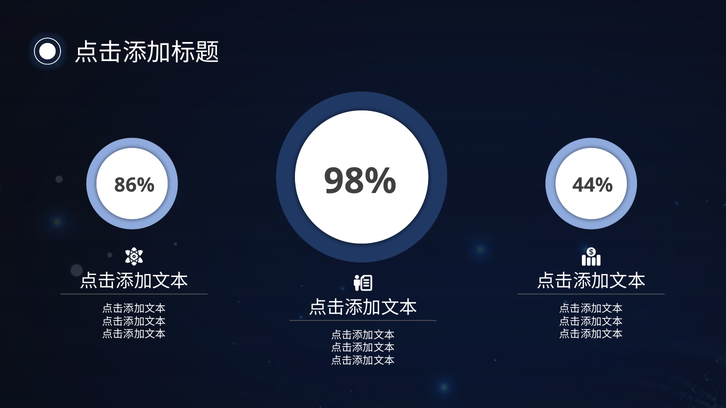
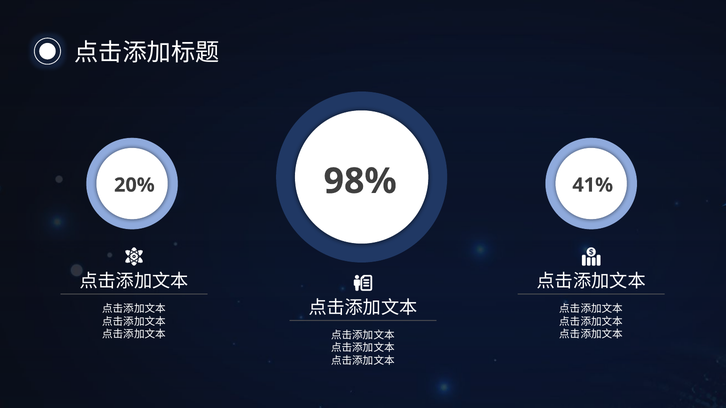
86%: 86% -> 20%
44%: 44% -> 41%
